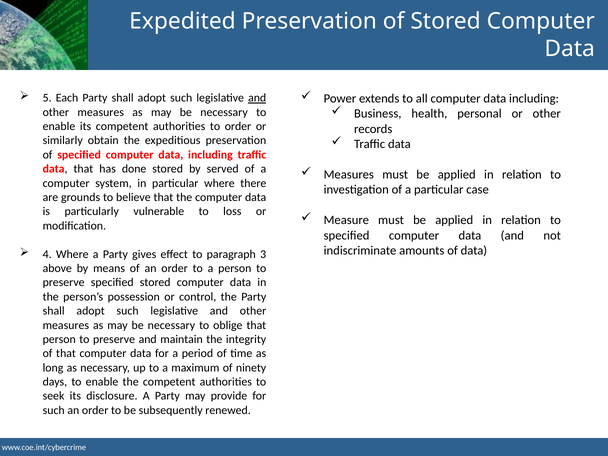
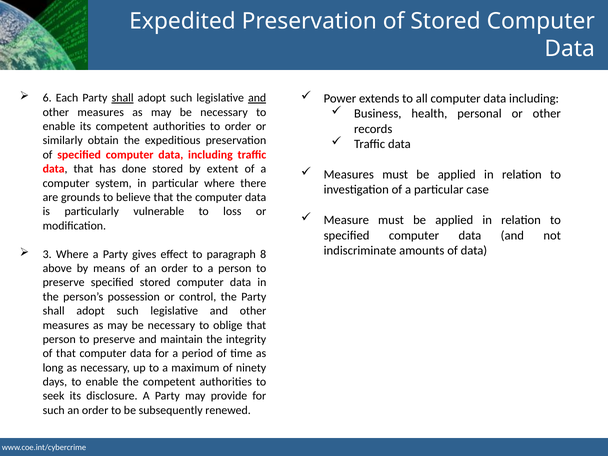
5: 5 -> 6
shall at (123, 98) underline: none -> present
served: served -> extent
4: 4 -> 3
3: 3 -> 8
